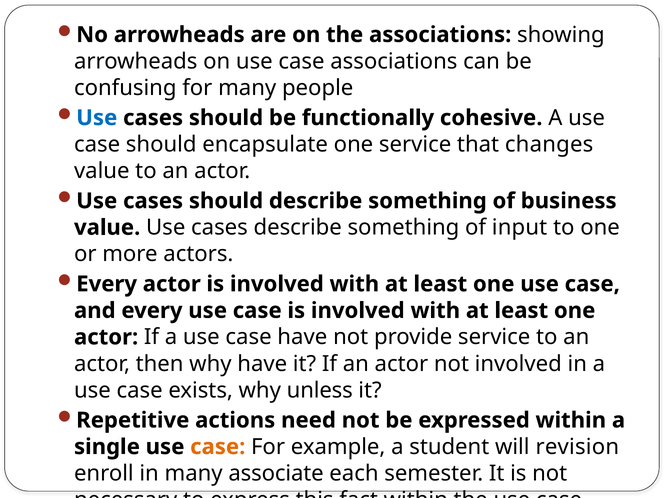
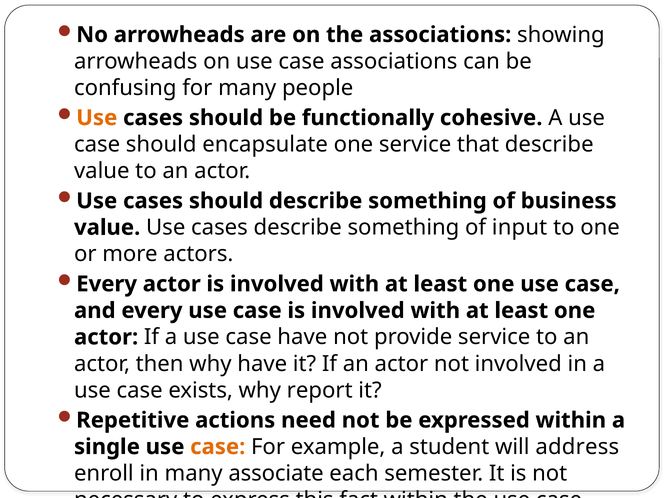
Use at (97, 118) colour: blue -> orange
that changes: changes -> describe
why unless: unless -> report
revision: revision -> address
